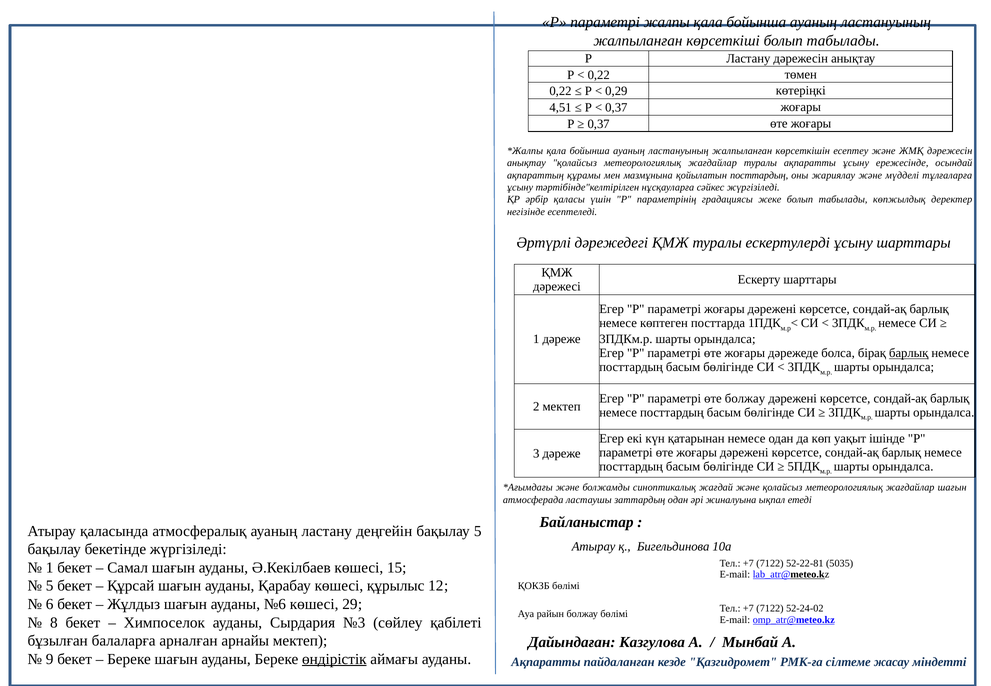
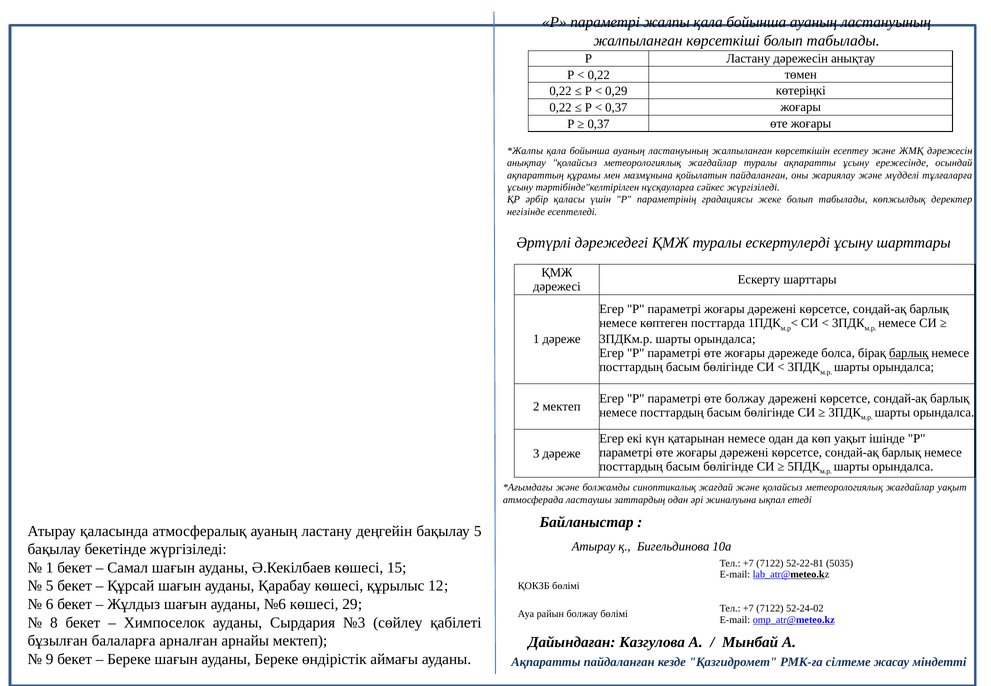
4,51 at (561, 108): 4,51 -> 0,22
қойылатын посттардың: посттардың -> пайдаланған
жағдайлар шағын: шағын -> уақыт
өндірістік underline: present -> none
